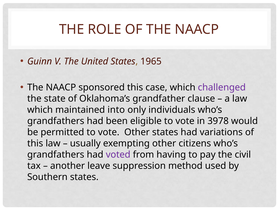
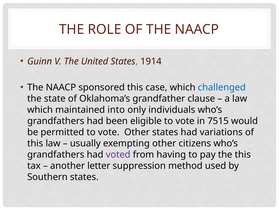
1965: 1965 -> 1914
challenged colour: purple -> blue
3978: 3978 -> 7515
the civil: civil -> this
leave: leave -> letter
